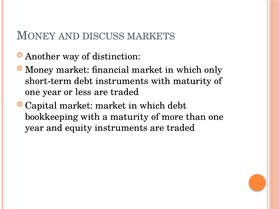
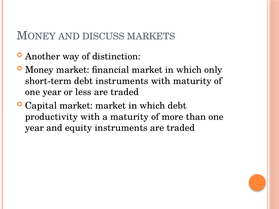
bookkeeping: bookkeeping -> productivity
